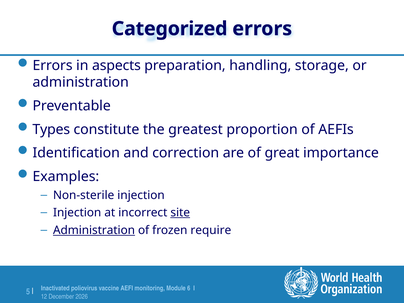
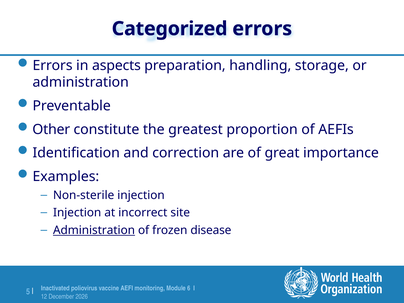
Types: Types -> Other
site underline: present -> none
require: require -> disease
